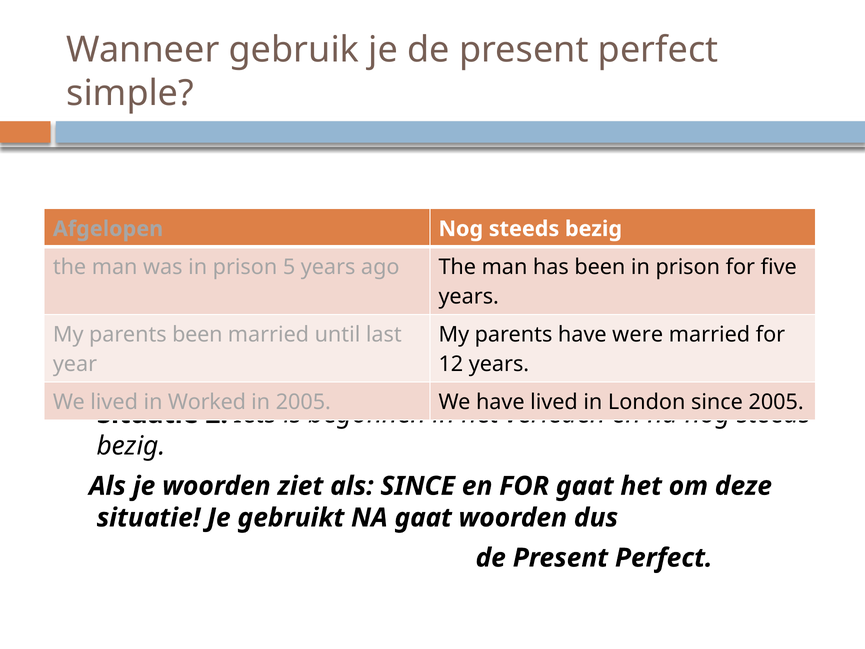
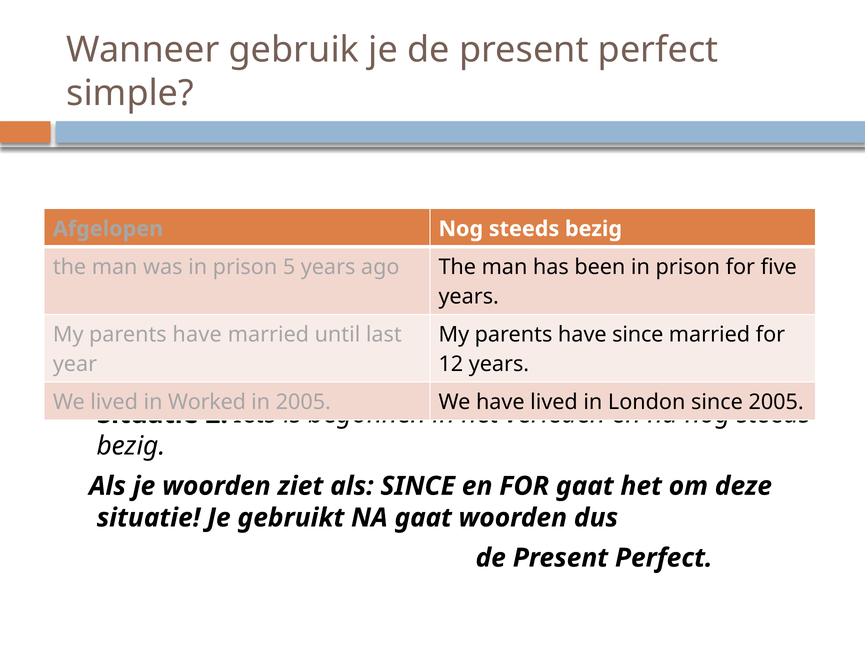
been at (197, 334): been -> have
have were: were -> since
